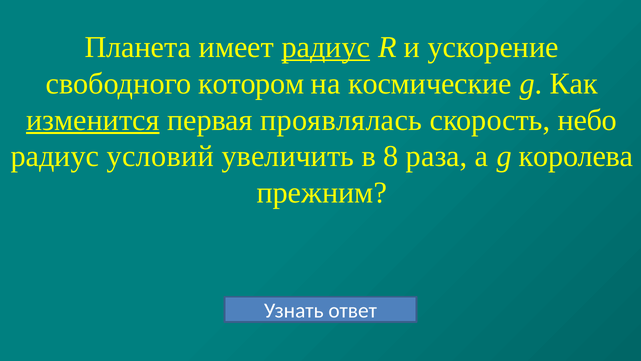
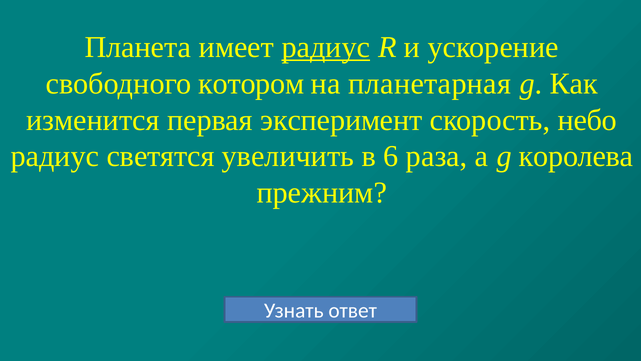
космические: космические -> планетарная
изменится underline: present -> none
проявлялась: проявлялась -> эксперимент
условий: условий -> светятся
8: 8 -> 6
